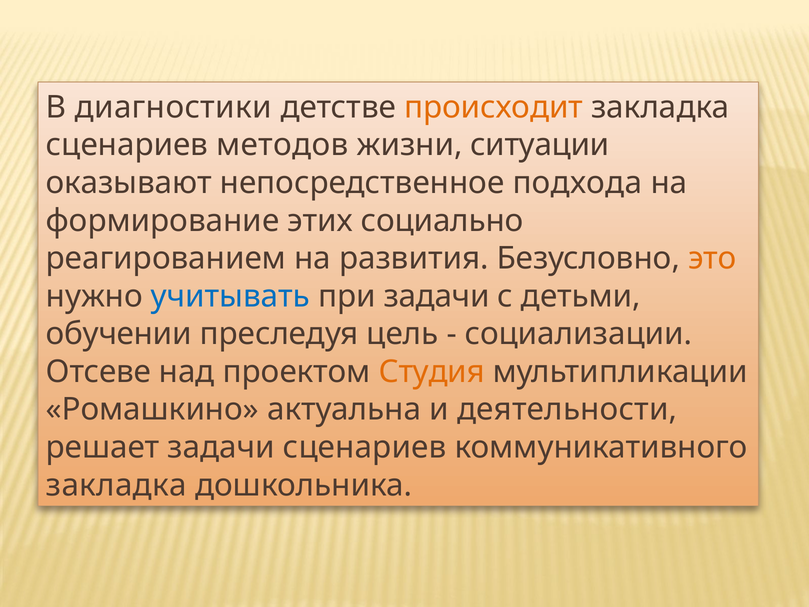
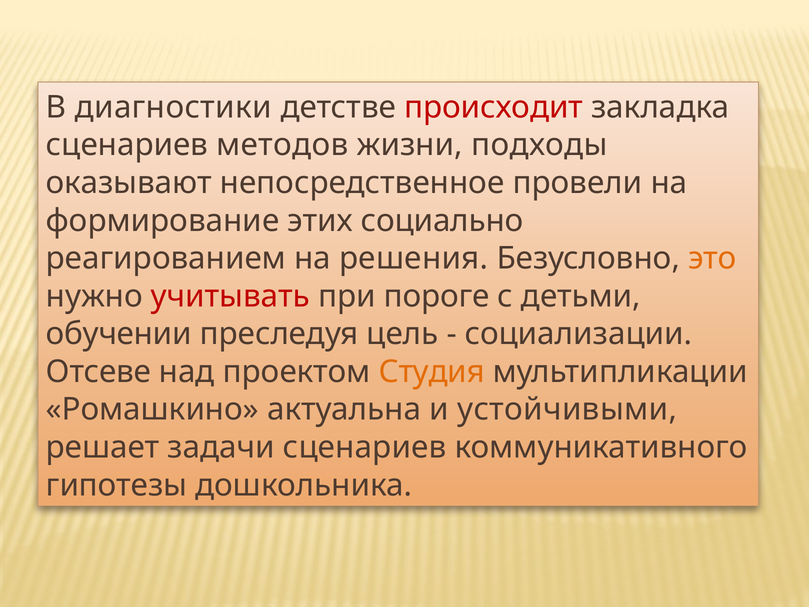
происходит colour: orange -> red
ситуации: ситуации -> подходы
подхода: подхода -> провели
развития: развития -> решения
учитывать colour: blue -> red
при задачи: задачи -> пороге
деятельности: деятельности -> устойчивыми
закладка at (116, 485): закладка -> гипотезы
